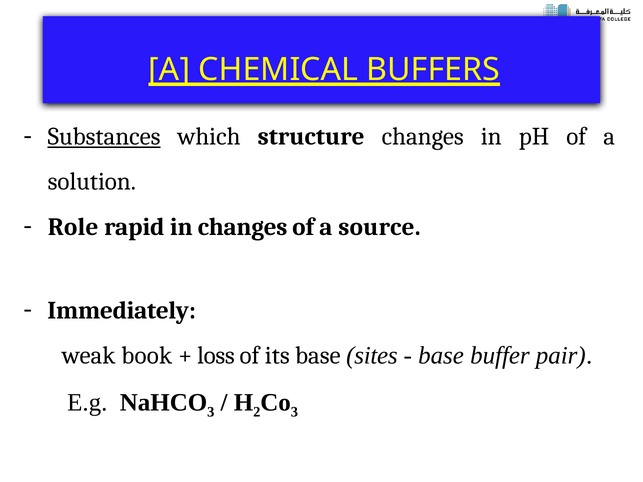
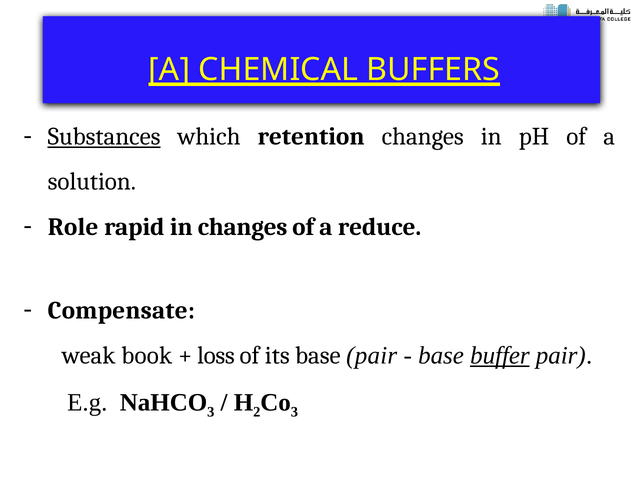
structure: structure -> retention
source: source -> reduce
Immediately: Immediately -> Compensate
base sites: sites -> pair
buffer underline: none -> present
